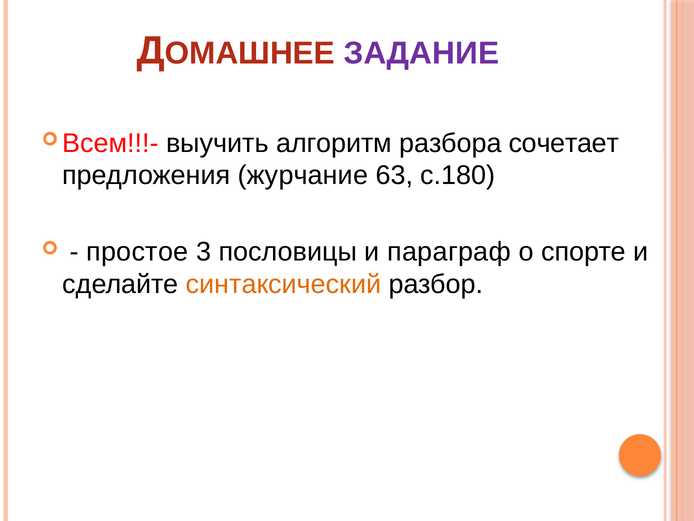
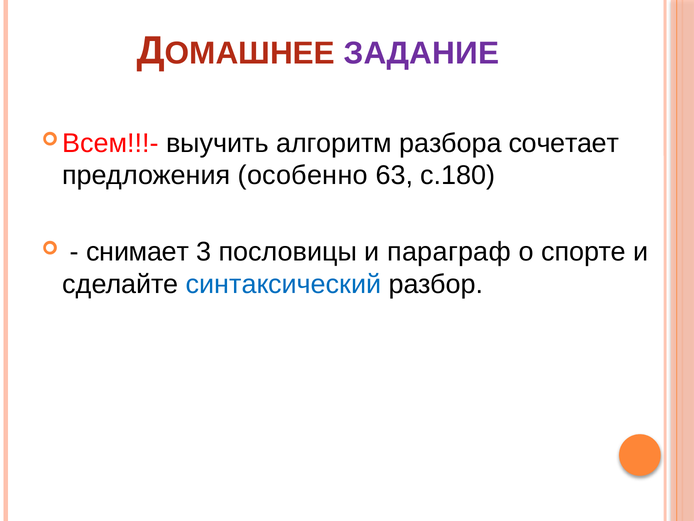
журчание: журчание -> особенно
простое: простое -> снимает
синтаксический colour: orange -> blue
